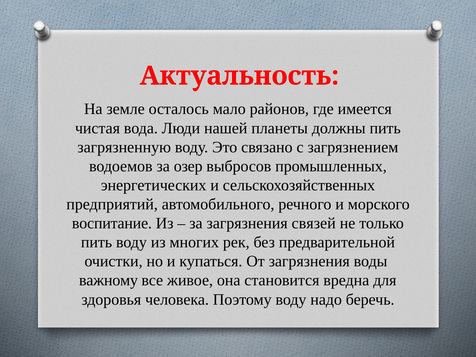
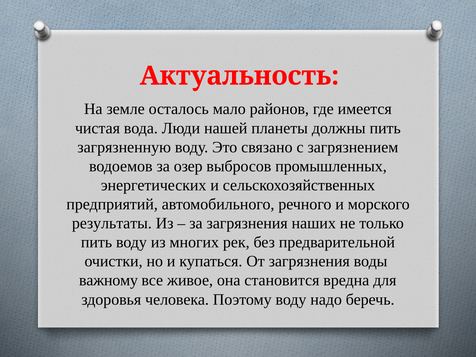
воспитание: воспитание -> результаты
связей: связей -> наших
